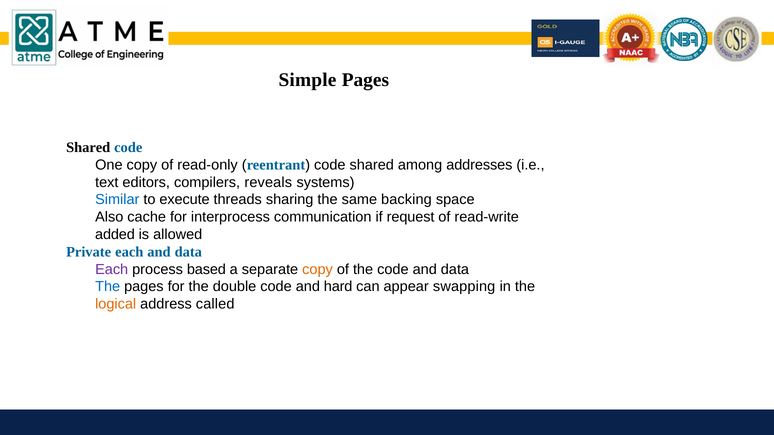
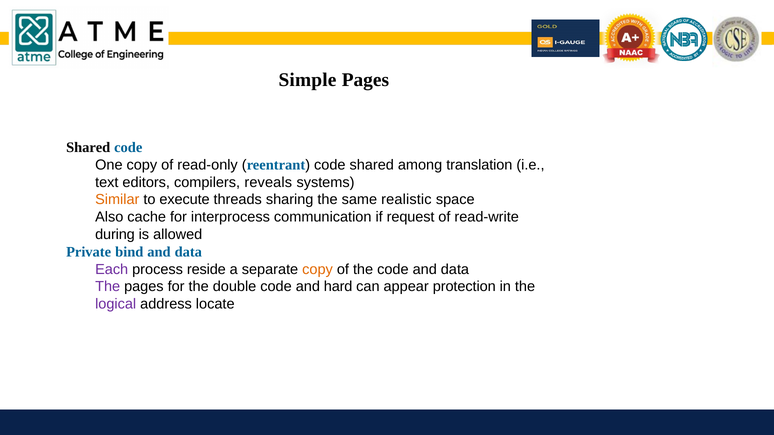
addresses: addresses -> translation
Similar colour: blue -> orange
backing: backing -> realistic
added: added -> during
Private each: each -> bind
based: based -> reside
The at (108, 287) colour: blue -> purple
swapping: swapping -> protection
logical colour: orange -> purple
called: called -> locate
